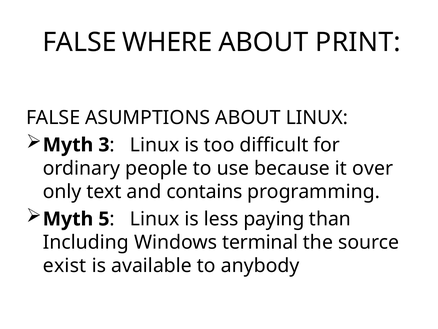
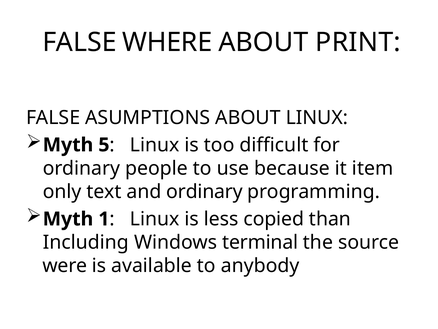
3: 3 -> 5
over: over -> item
and contains: contains -> ordinary
5: 5 -> 1
paying: paying -> copied
exist: exist -> were
